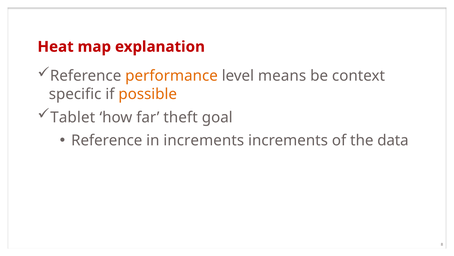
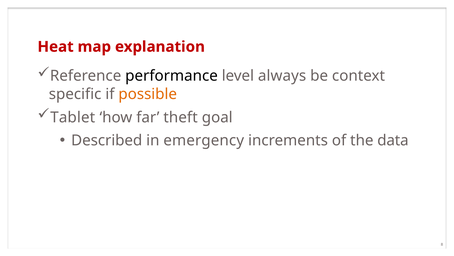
performance colour: orange -> black
means: means -> always
Reference at (107, 140): Reference -> Described
in increments: increments -> emergency
